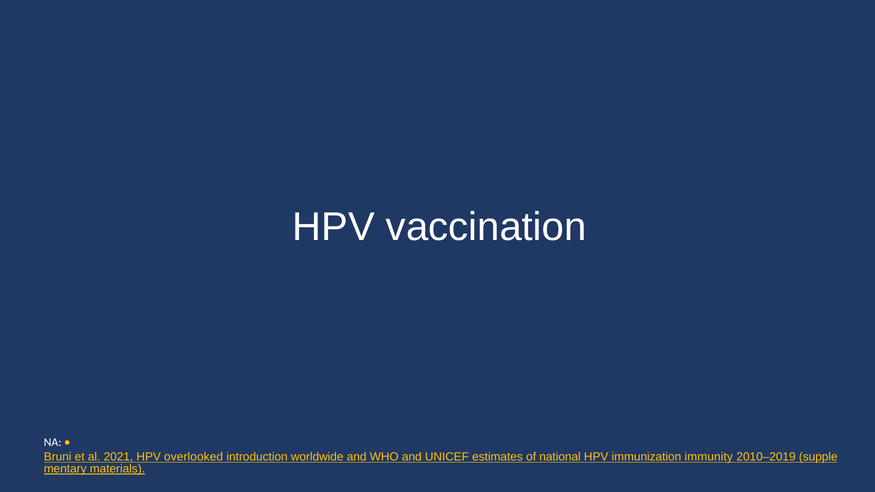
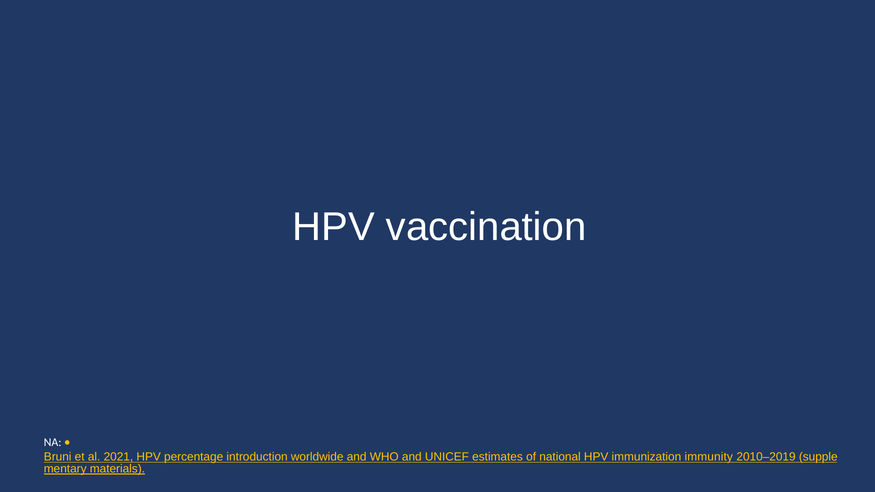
overlooked: overlooked -> percentage
